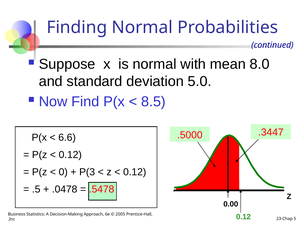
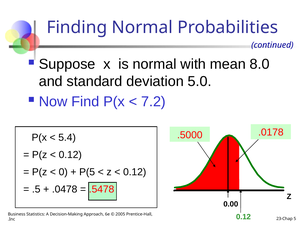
8.5: 8.5 -> 7.2
.3447: .3447 -> .0178
6.6: 6.6 -> 5.4
P(3: P(3 -> P(5
